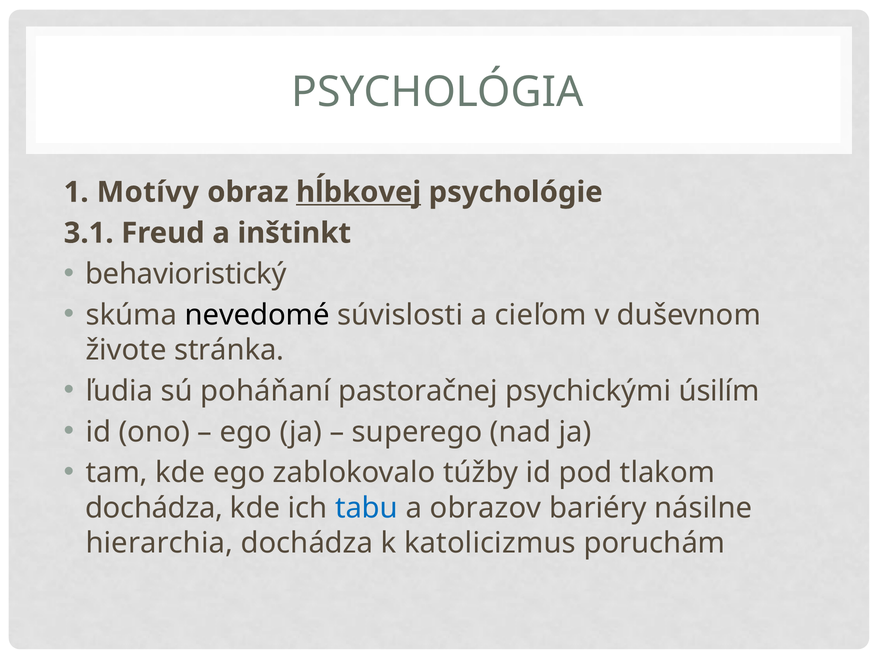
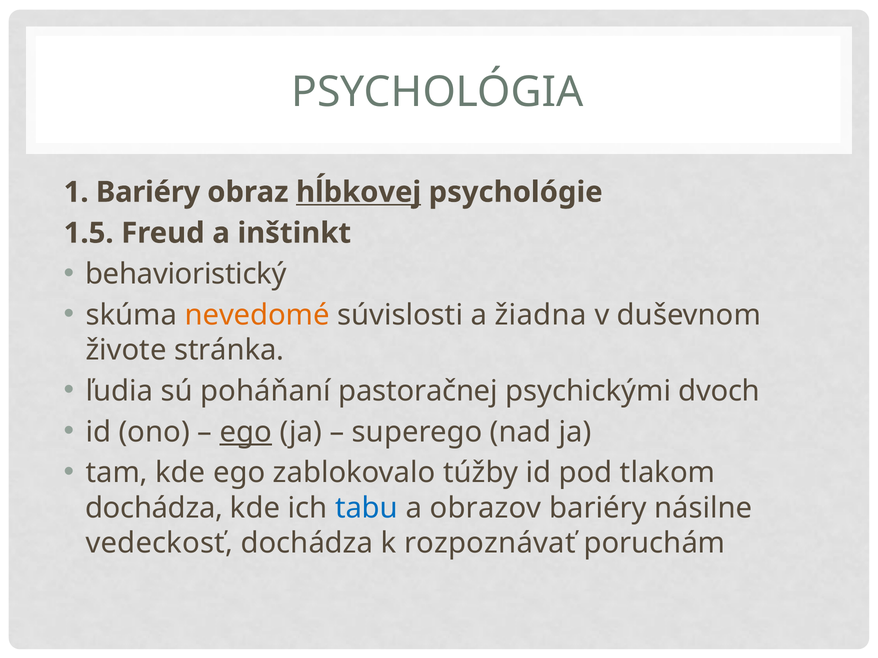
1 Motívy: Motívy -> Bariéry
3.1: 3.1 -> 1.5
nevedomé colour: black -> orange
cieľom: cieľom -> žiadna
úsilím: úsilím -> dvoch
ego at (246, 432) underline: none -> present
hierarchia: hierarchia -> vedeckosť
katolicizmus: katolicizmus -> rozpoznávať
